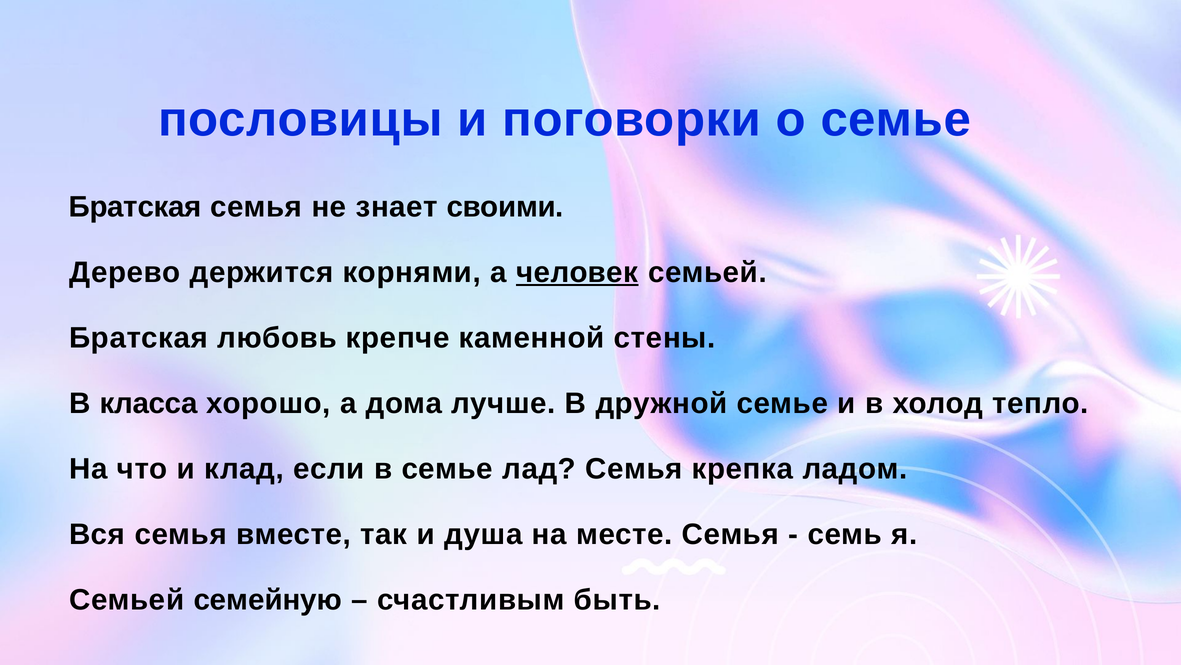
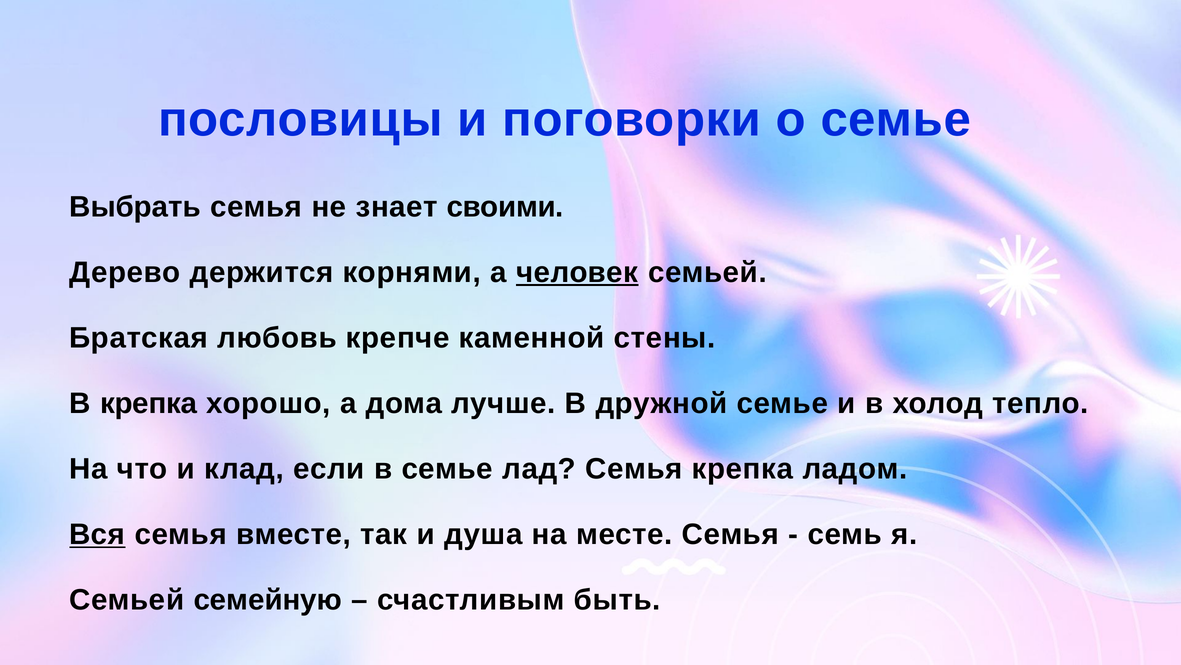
Братская at (135, 207): Братская -> Выбрать
В класса: класса -> крепка
Вся underline: none -> present
